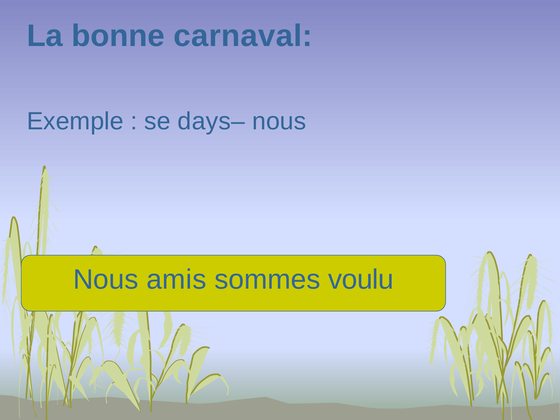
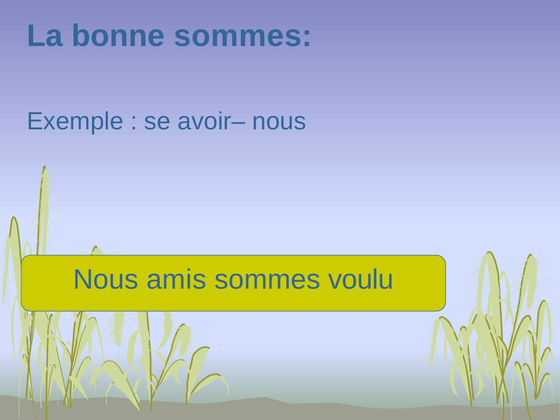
bonne carnaval: carnaval -> sommes
days–: days– -> avoir–
